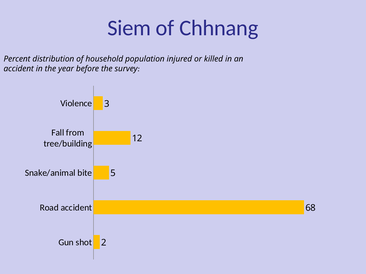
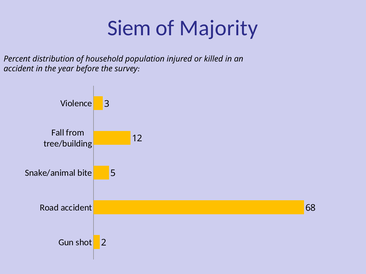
Chhnang: Chhnang -> Majority
